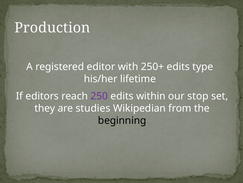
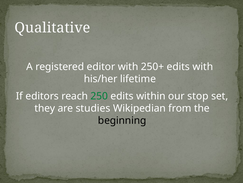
Production: Production -> Qualitative
edits type: type -> with
250 colour: purple -> green
